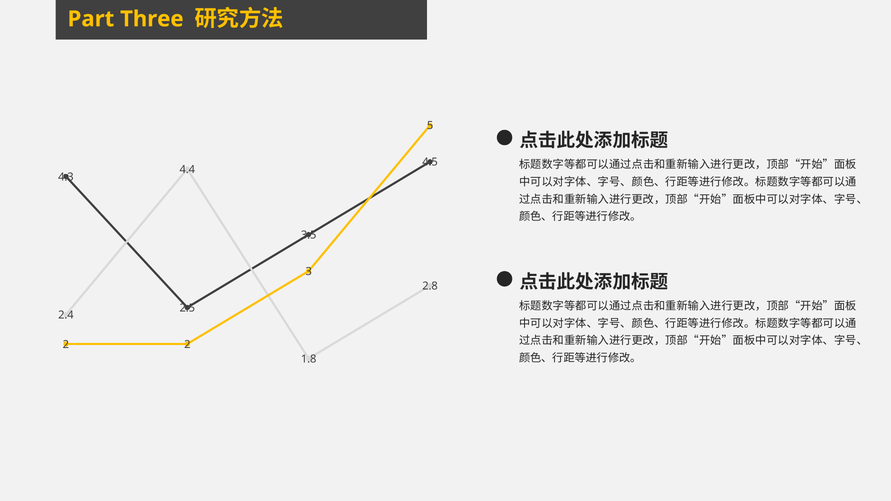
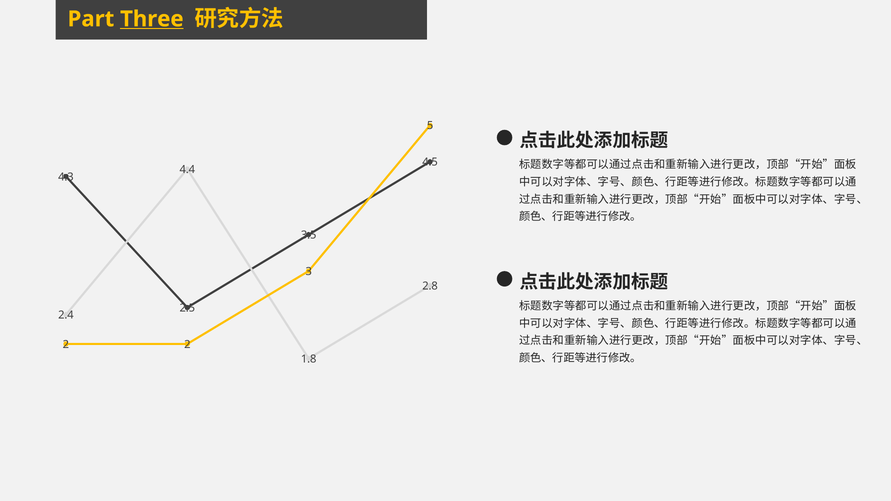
Three underline: none -> present
